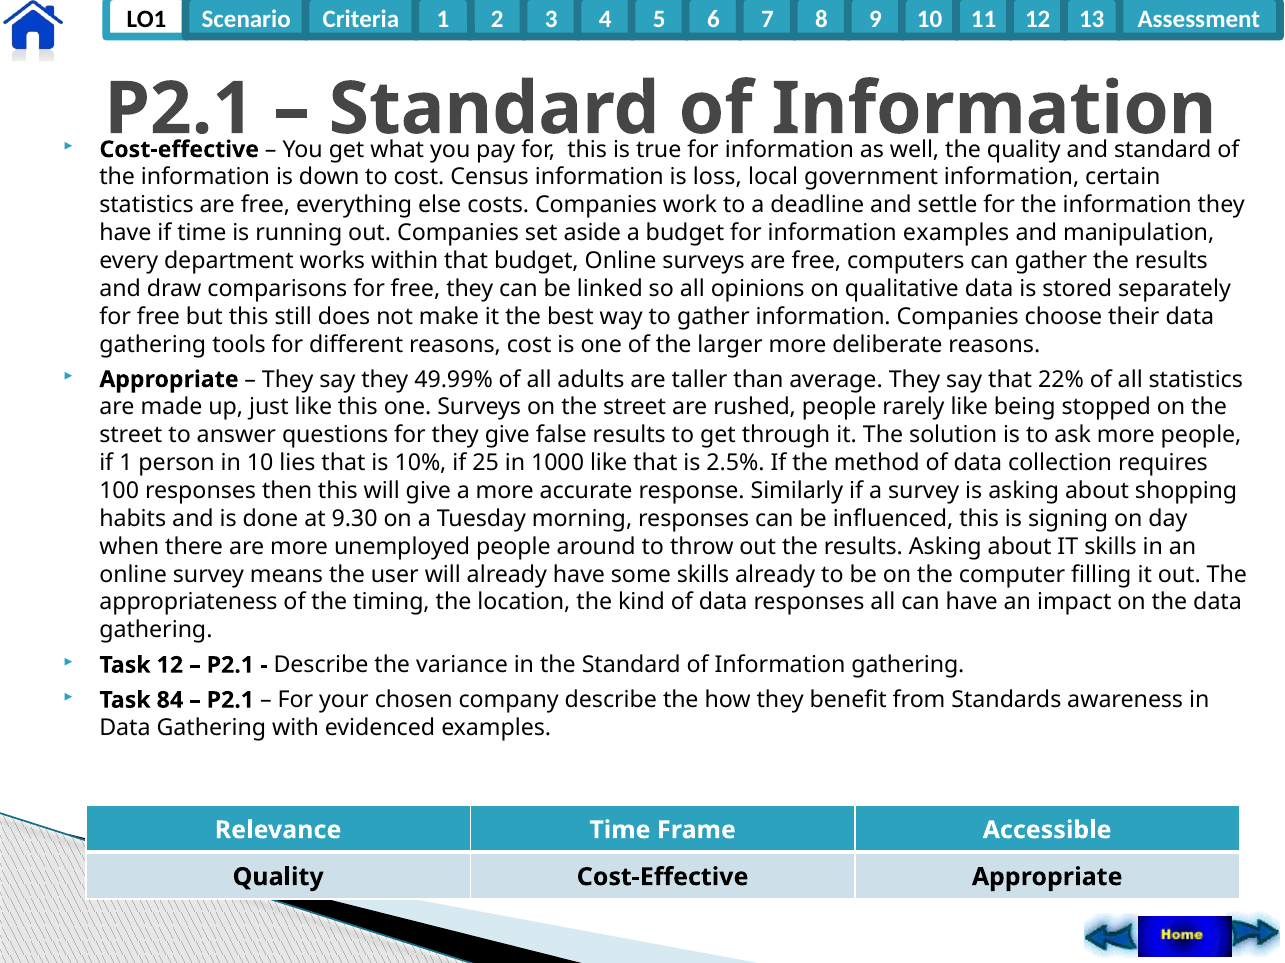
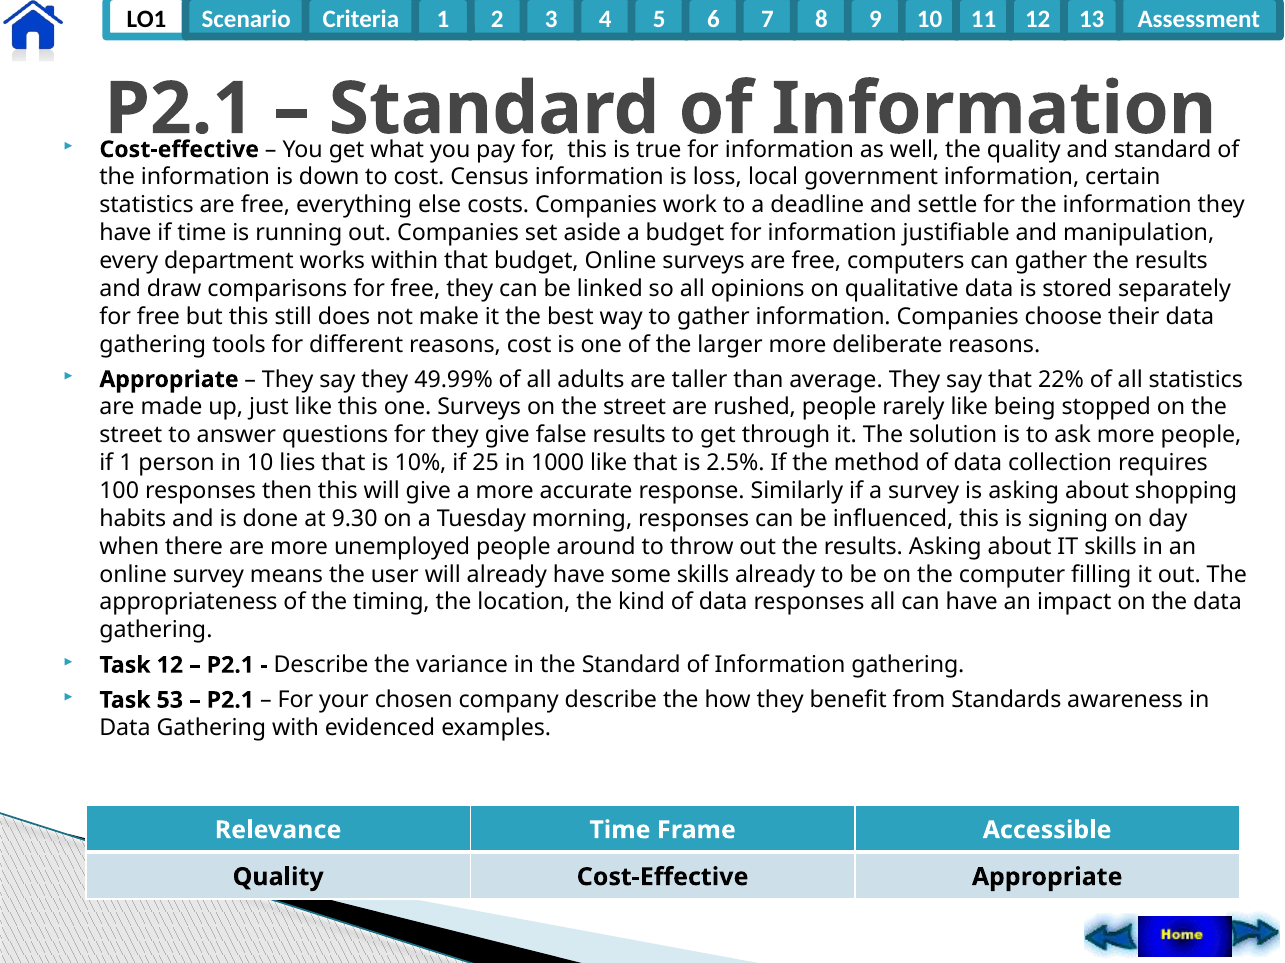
information examples: examples -> justifiable
84: 84 -> 53
